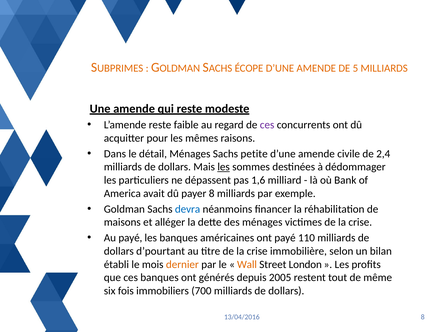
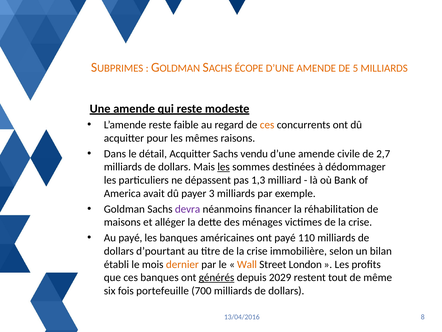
ces at (267, 125) colour: purple -> orange
détail Ménages: Ménages -> Acquitter
petite: petite -> vendu
2,4: 2,4 -> 2,7
1,6: 1,6 -> 1,3
payer 8: 8 -> 3
devra colour: blue -> purple
générés underline: none -> present
2005: 2005 -> 2029
immobiliers: immobiliers -> portefeuille
